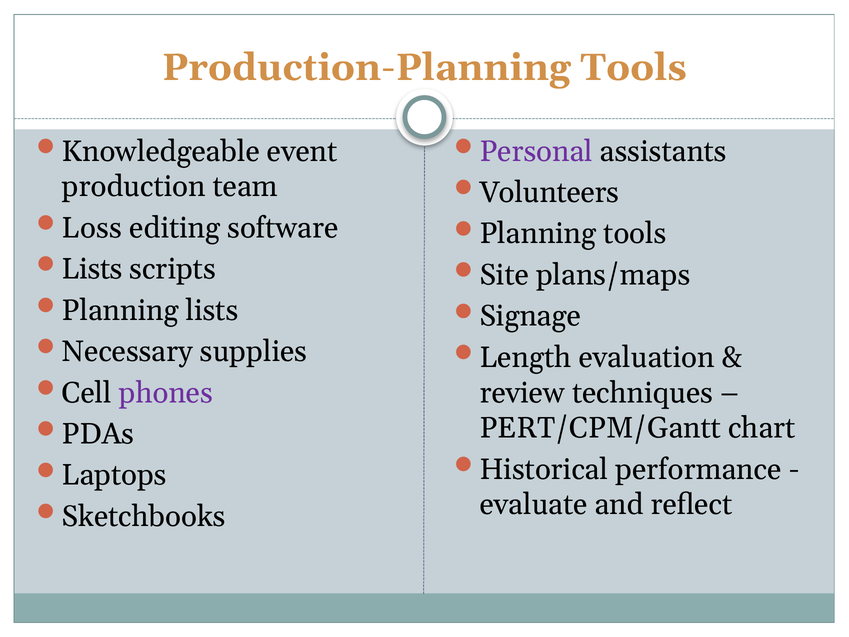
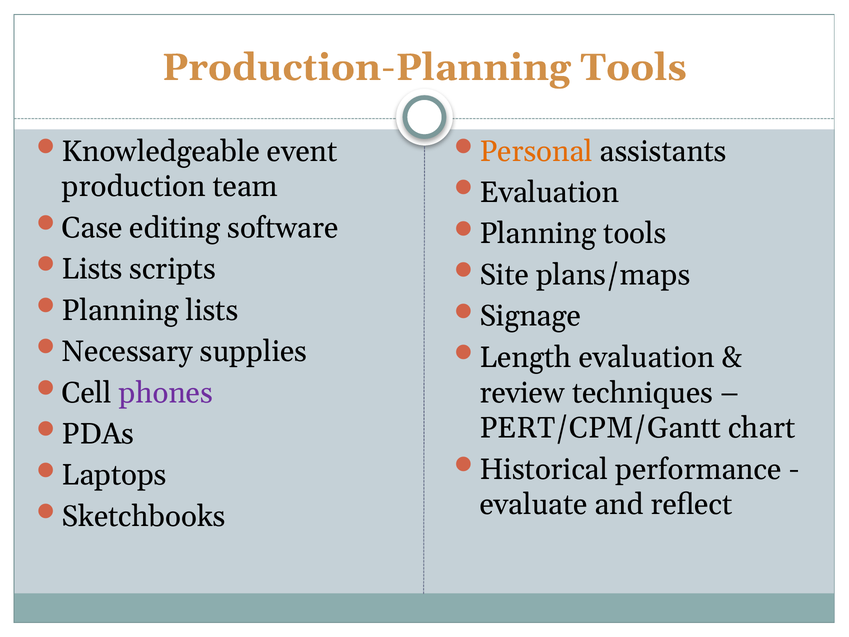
Personal colour: purple -> orange
Volunteers at (549, 192): Volunteers -> Evaluation
Loss: Loss -> Case
